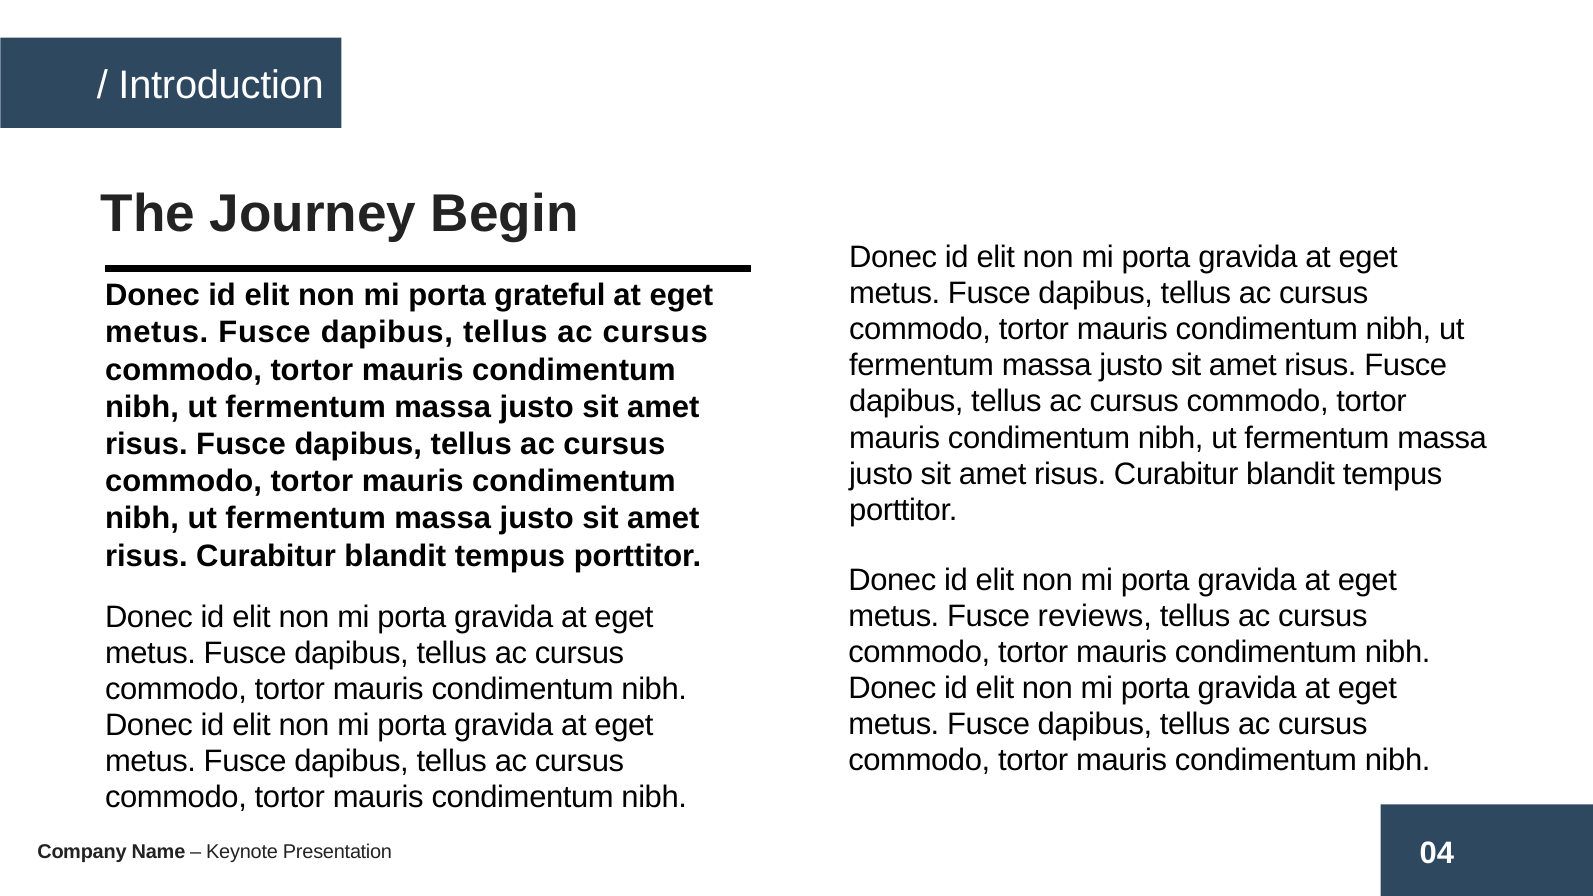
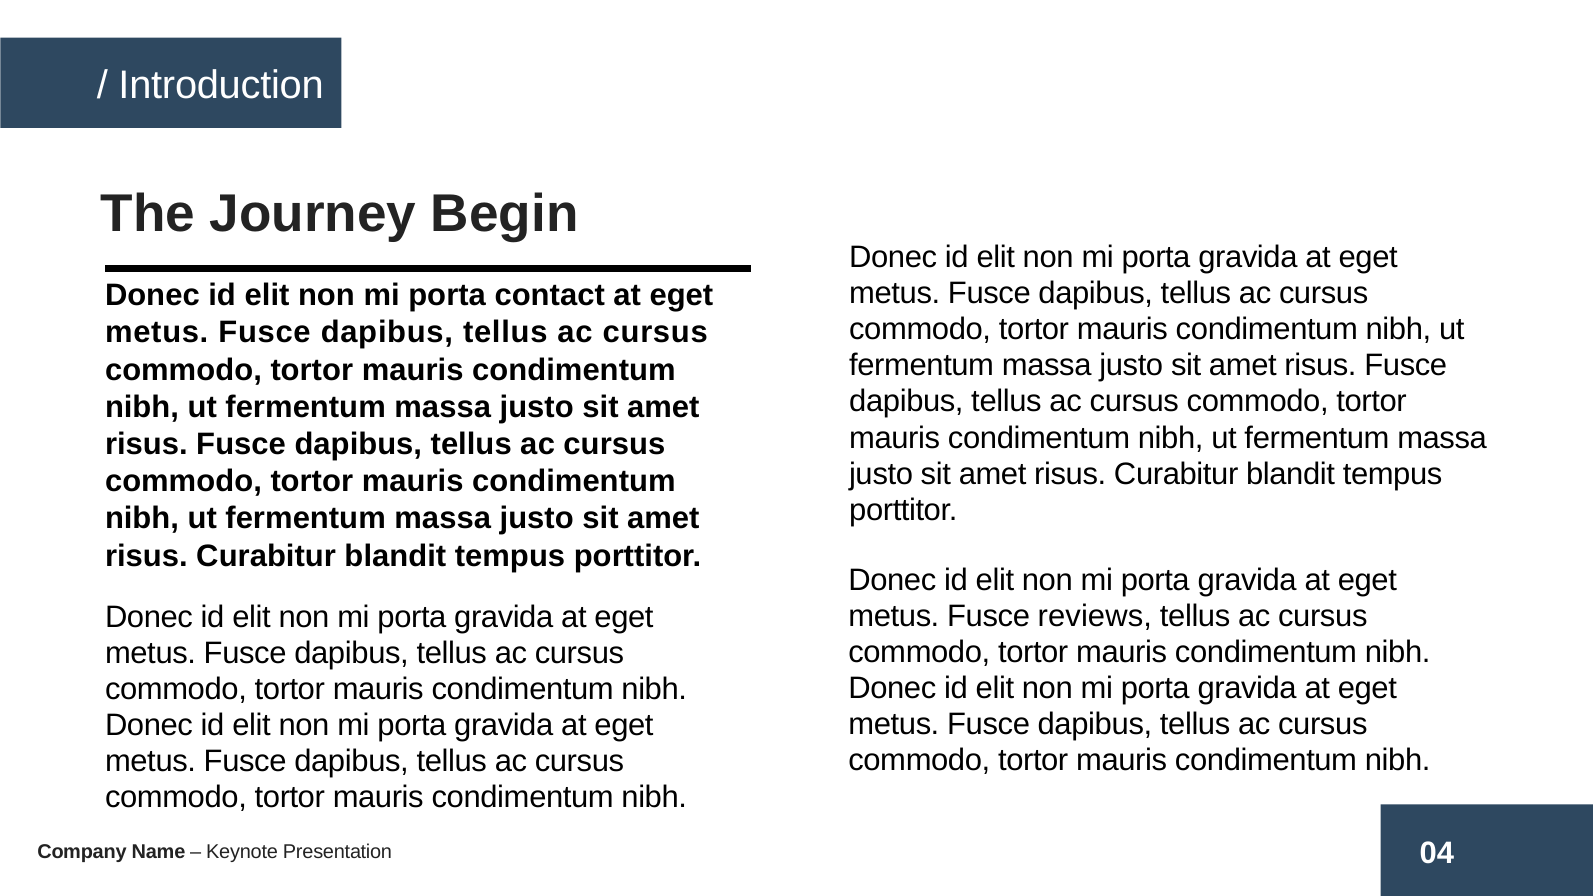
grateful: grateful -> contact
